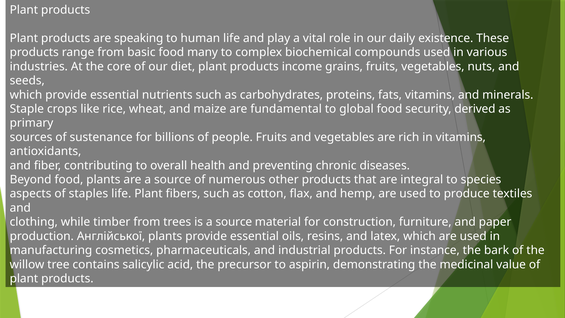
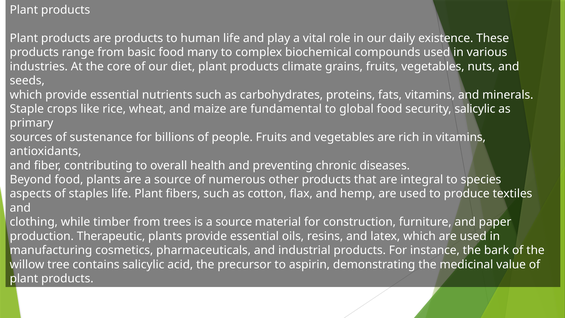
are speaking: speaking -> products
income: income -> climate
security derived: derived -> salicylic
Англійської: Англійської -> Therapeutic
